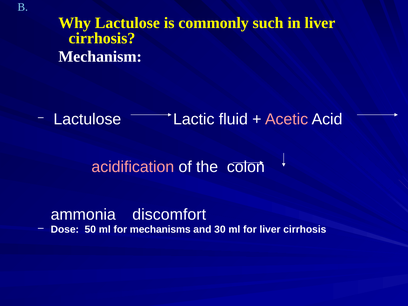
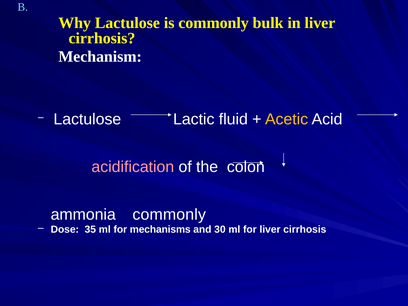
such: such -> bulk
Acetic colour: pink -> yellow
ammonia discomfort: discomfort -> commonly
50: 50 -> 35
